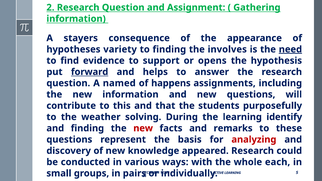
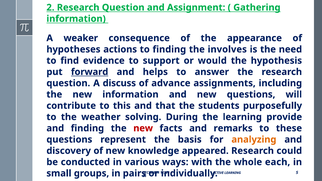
stayers: stayers -> weaker
variety: variety -> actions
need underline: present -> none
opens: opens -> would
named: named -> discuss
happens: happens -> advance
identify: identify -> provide
analyzing colour: red -> orange
